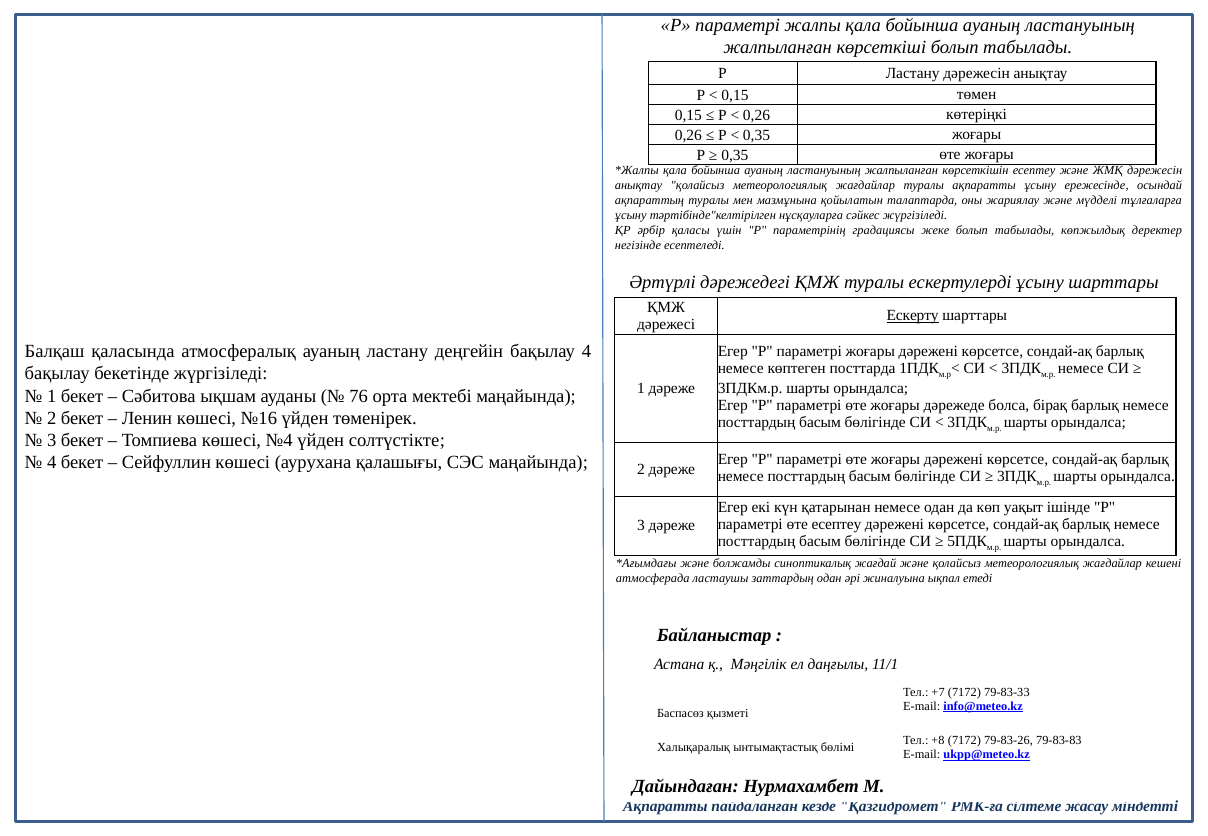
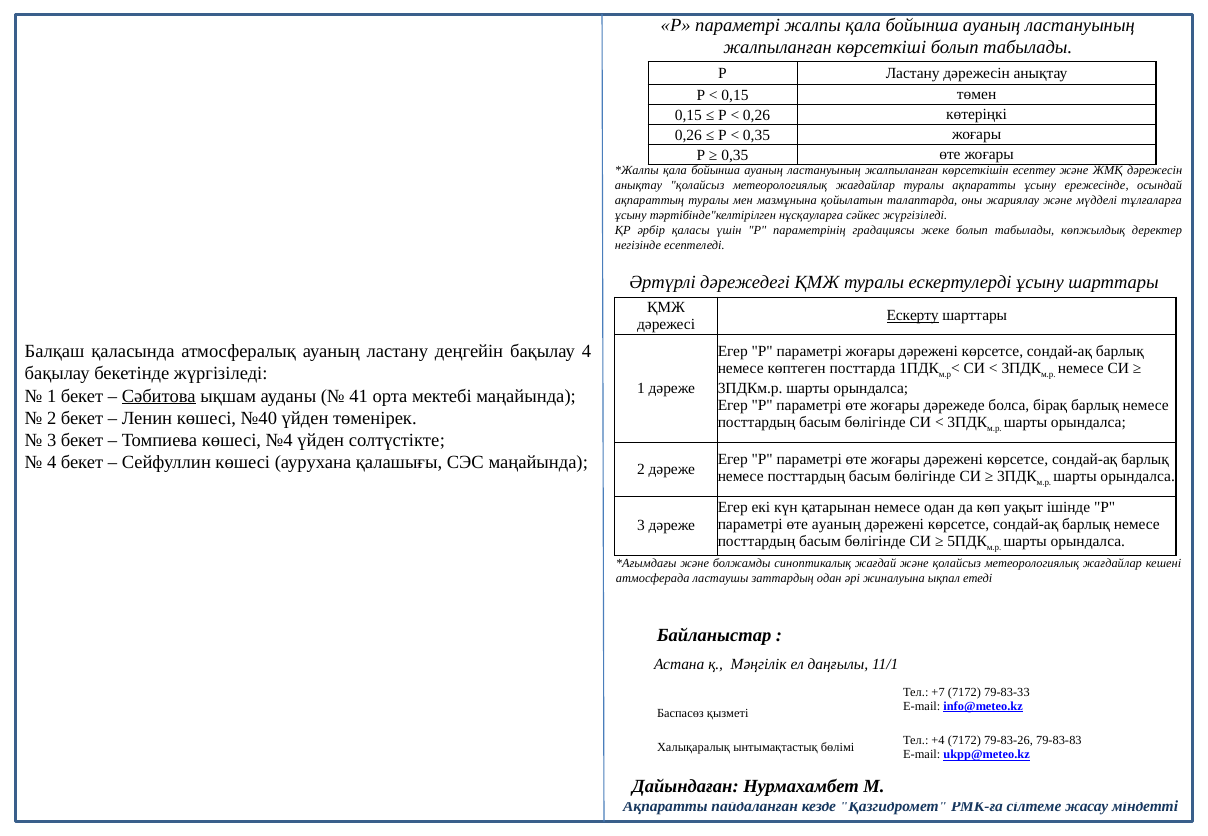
Сәбитова underline: none -> present
76: 76 -> 41
№16: №16 -> №40
өте есептеу: есептеу -> ауаның
+8: +8 -> +4
